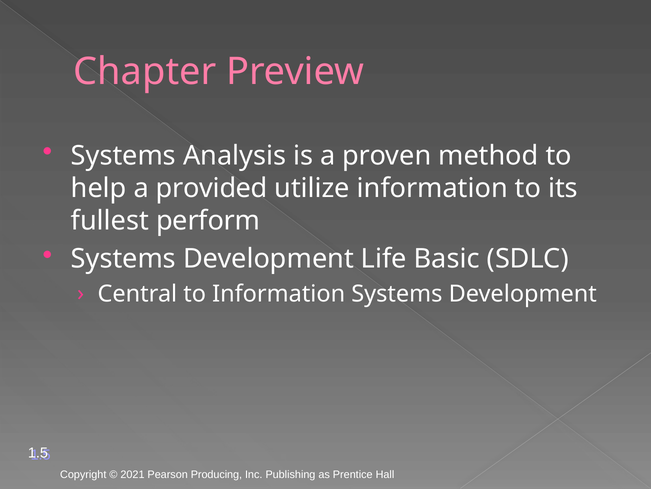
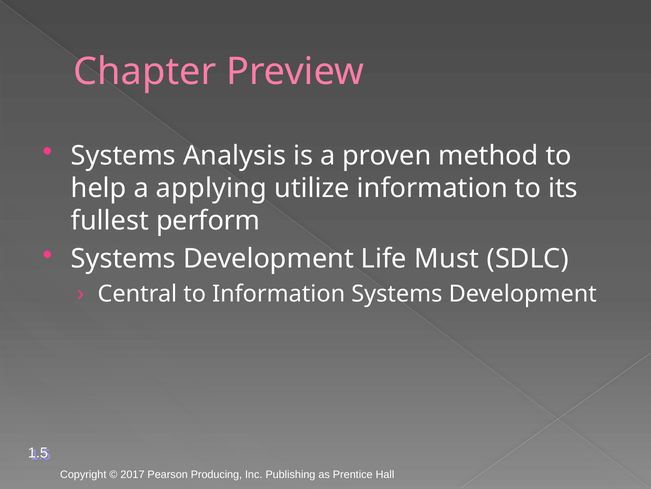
provided: provided -> applying
Basic: Basic -> Must
2021: 2021 -> 2017
